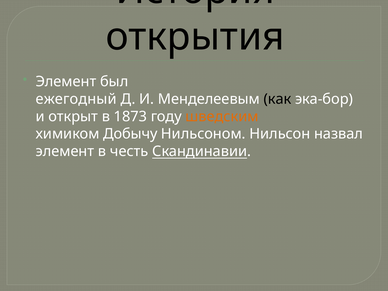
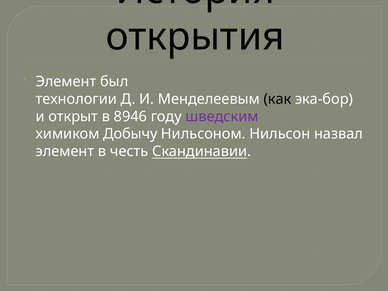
ежегодный: ежегодный -> технологии
1873: 1873 -> 8946
шведским colour: orange -> purple
